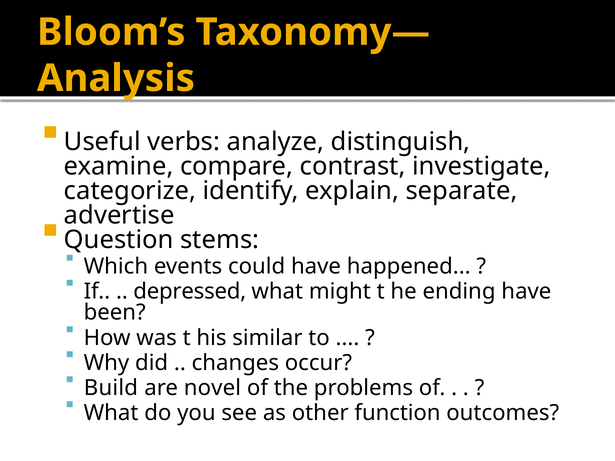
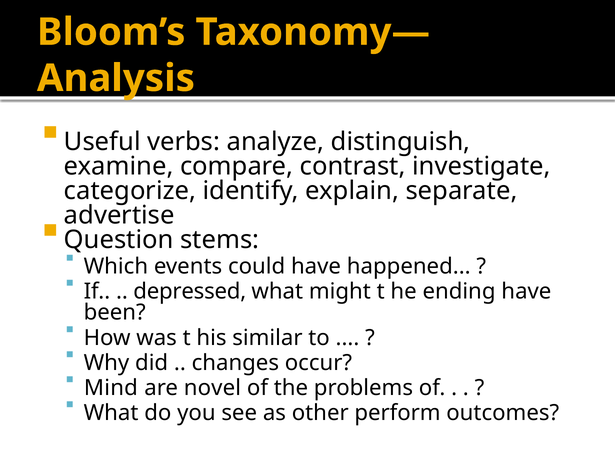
Build: Build -> Mind
function: function -> perform
